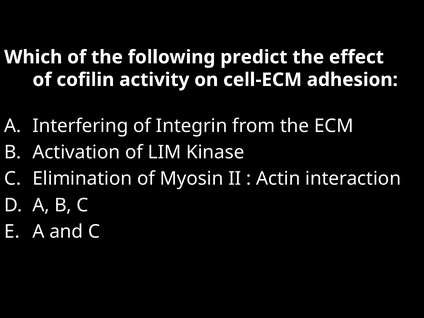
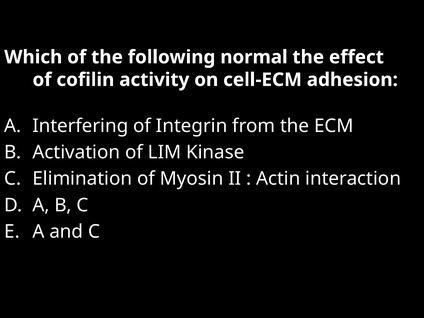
predict: predict -> normal
